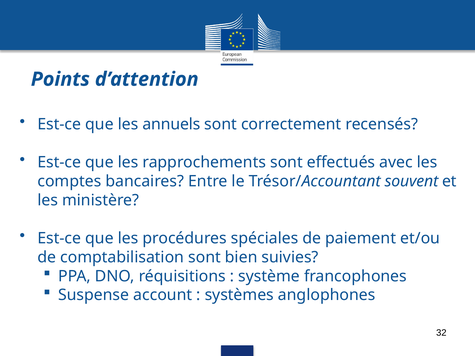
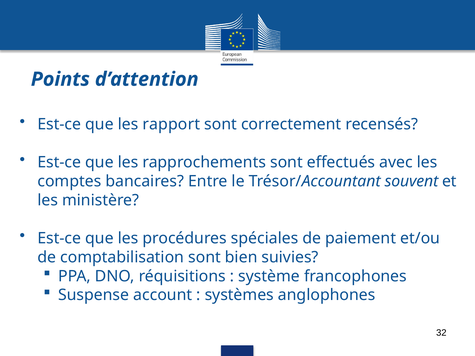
annuels: annuels -> rapport
